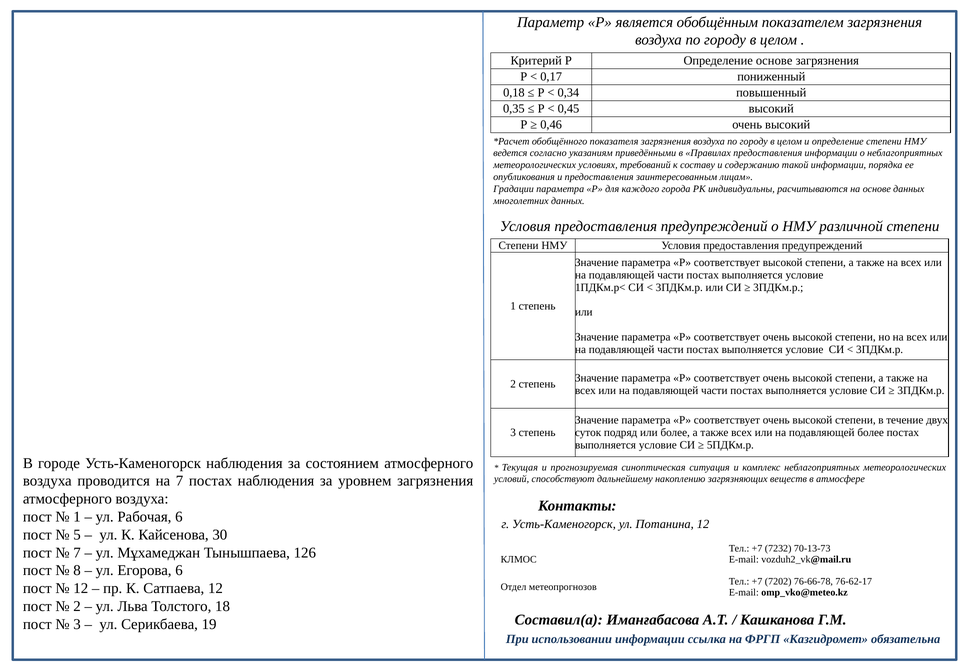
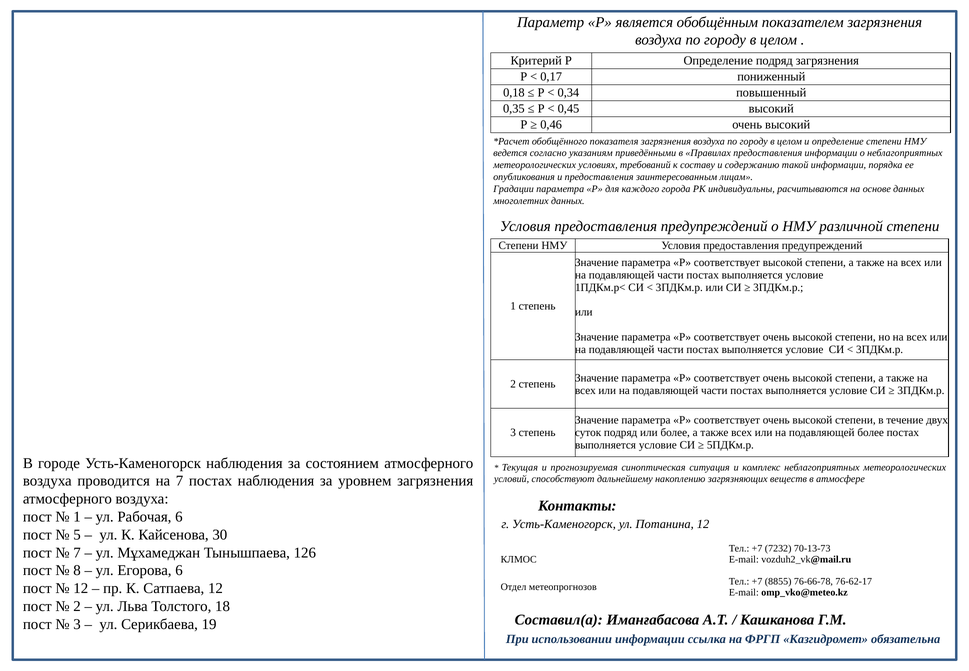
Определение основе: основе -> подряд
7202: 7202 -> 8855
